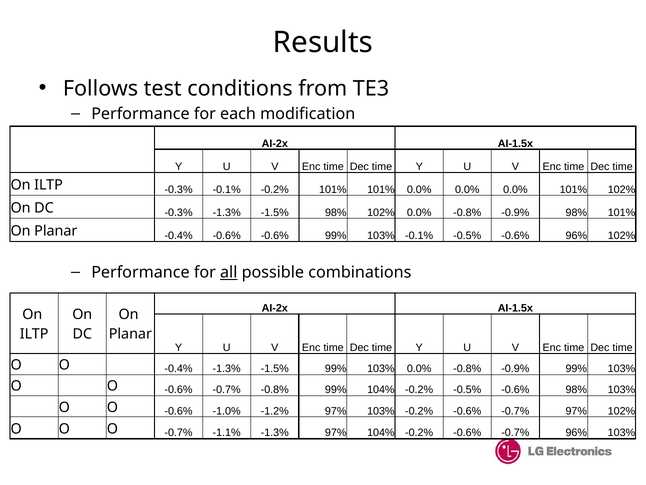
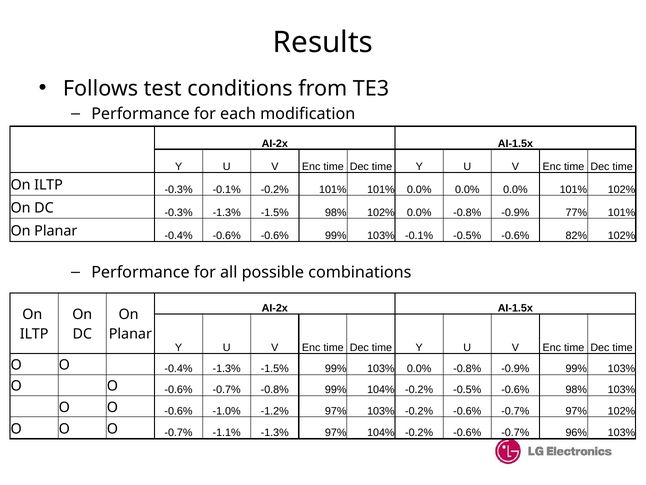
-0.9% 98%: 98% -> 77%
-0.6% 96%: 96% -> 82%
all underline: present -> none
